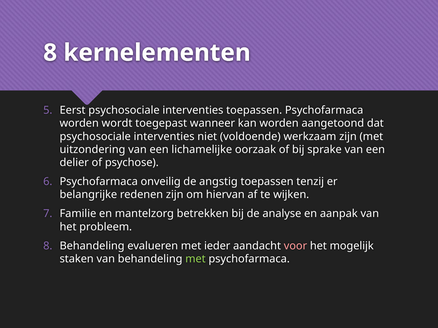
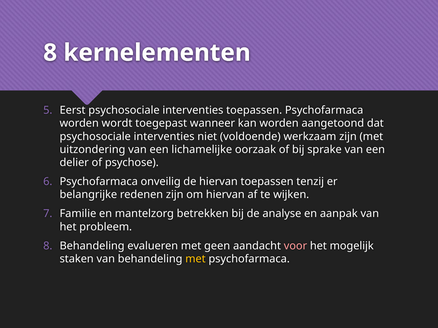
de angstig: angstig -> hiervan
ieder: ieder -> geen
met at (195, 259) colour: light green -> yellow
